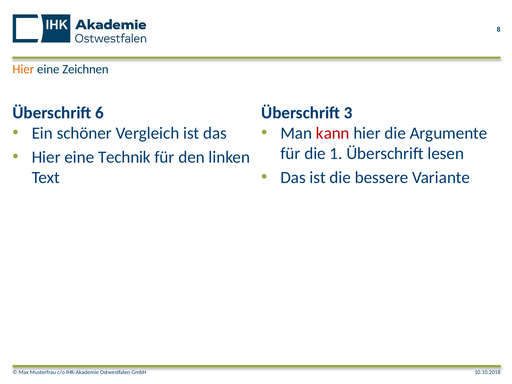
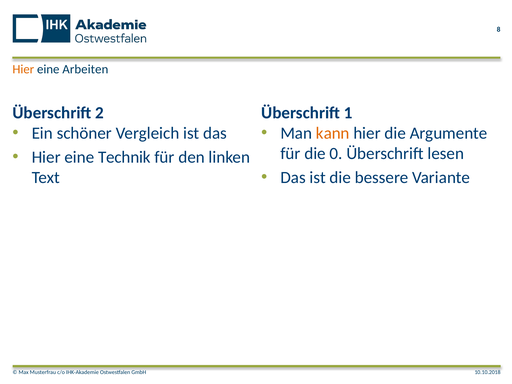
Zeichnen: Zeichnen -> Arbeiten
6: 6 -> 2
3: 3 -> 1
kann colour: red -> orange
1: 1 -> 0
